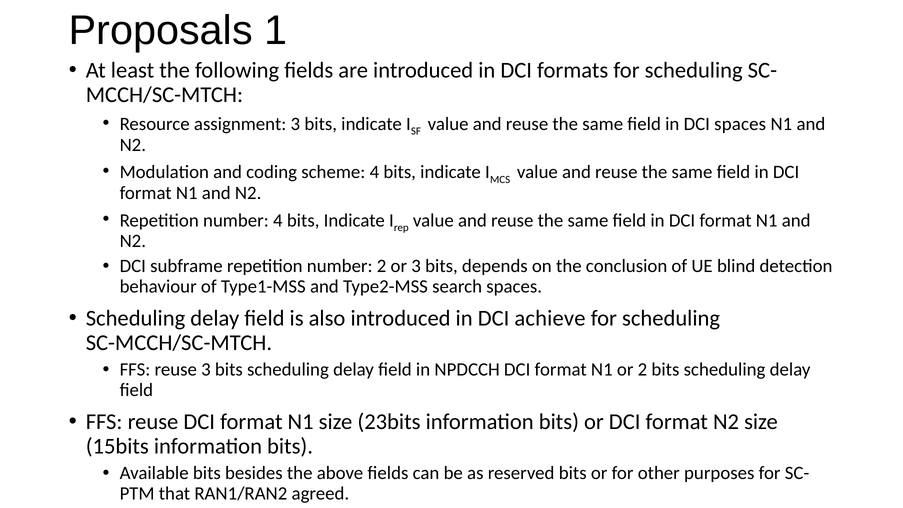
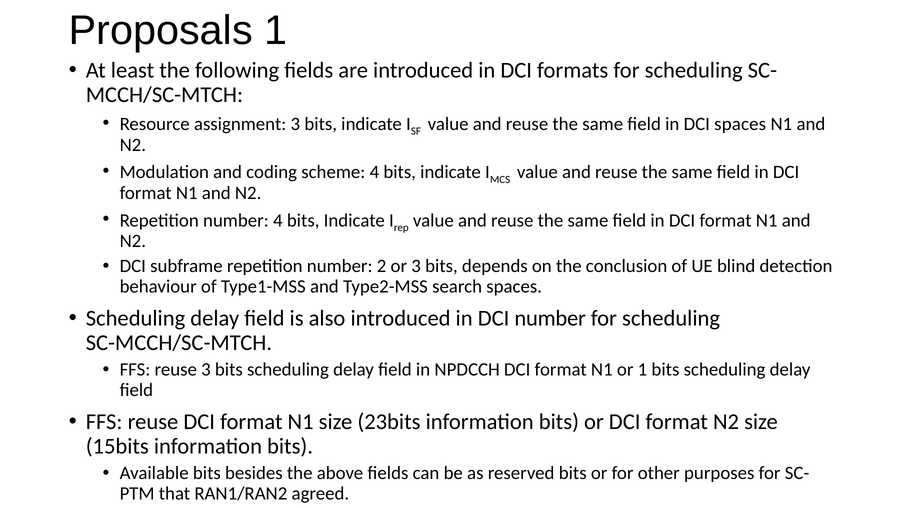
DCI achieve: achieve -> number
or 2: 2 -> 1
